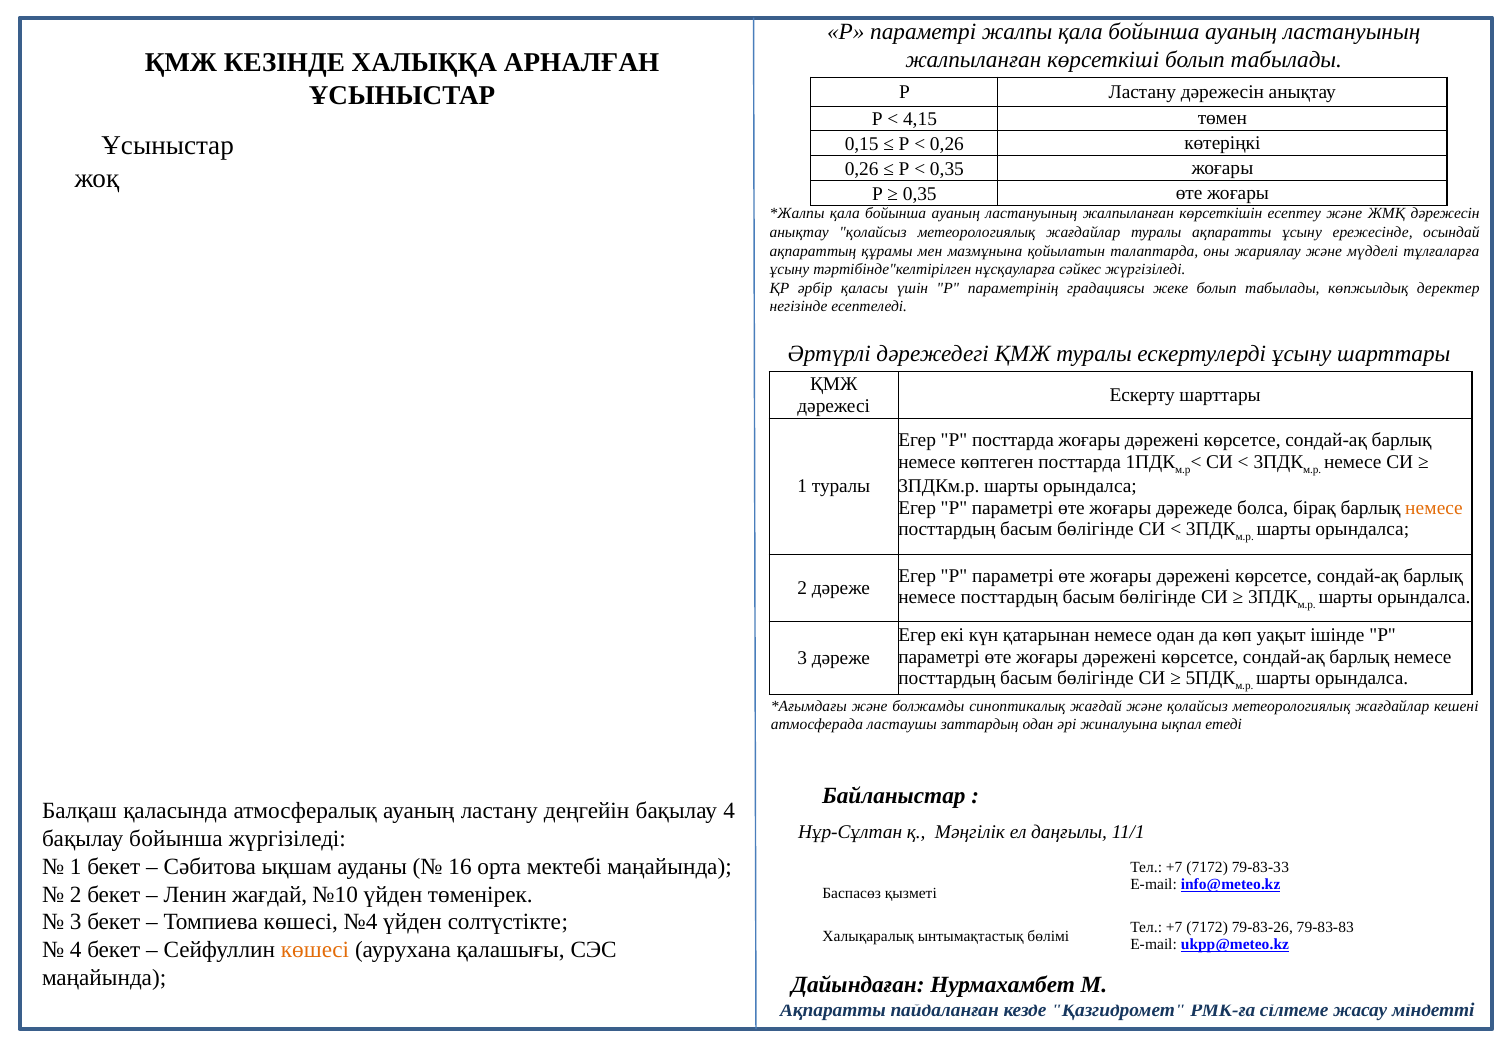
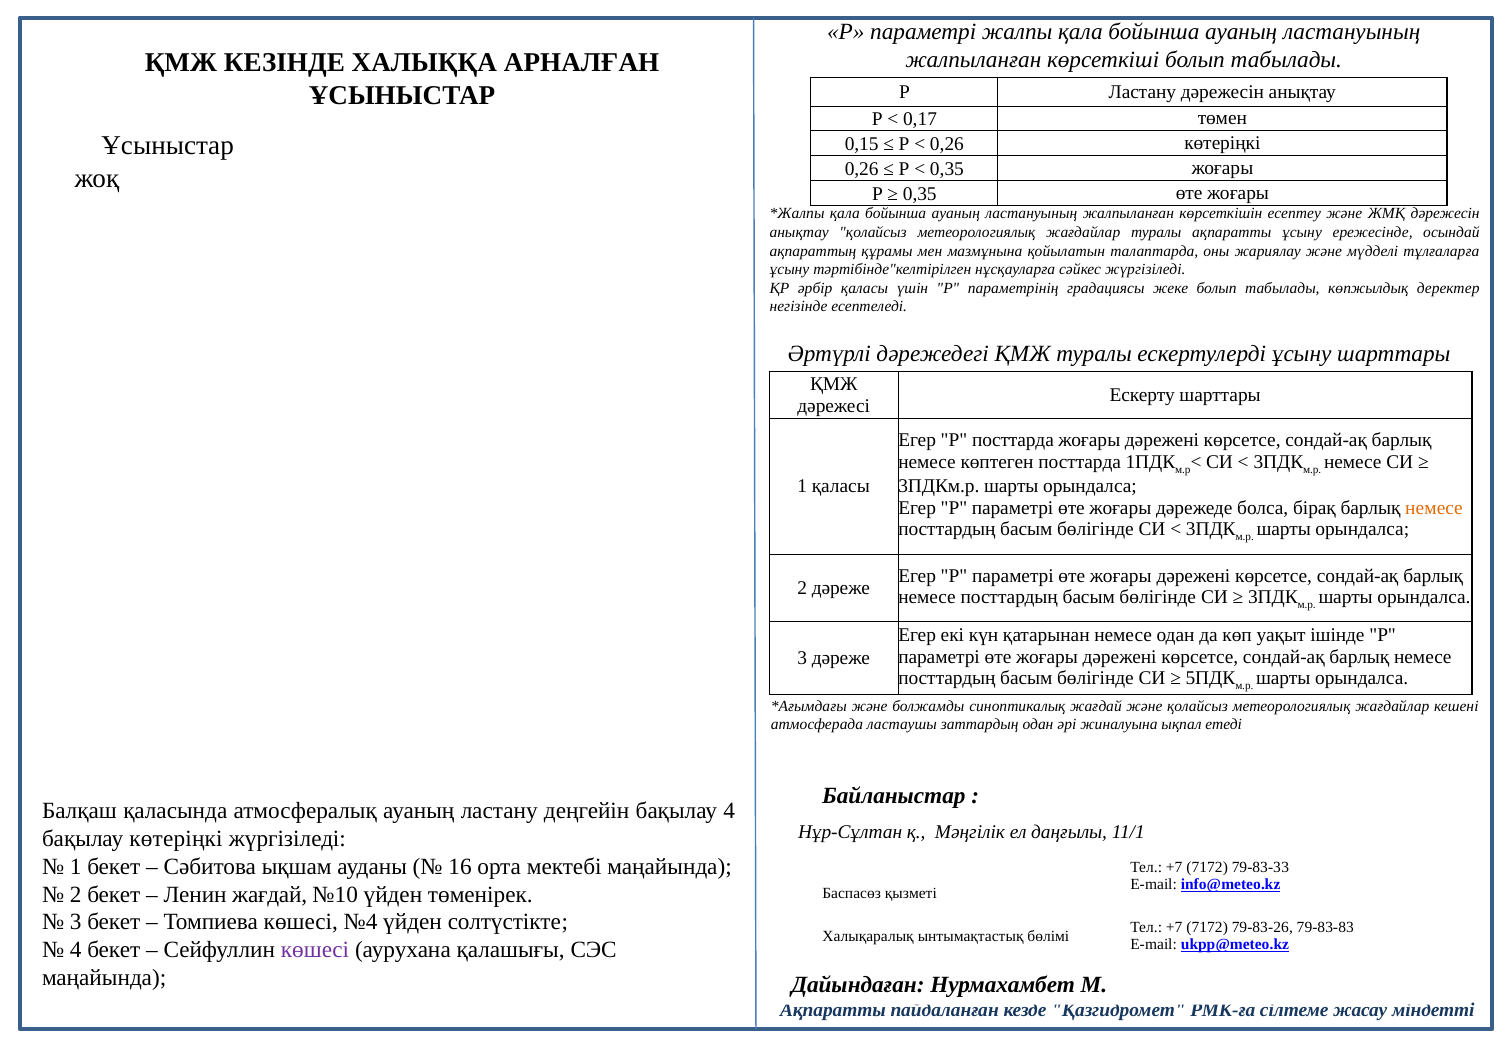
4,15: 4,15 -> 0,17
1 туралы: туралы -> қаласы
бақылау бойынша: бойынша -> көтеріңкі
көшесі at (315, 950) colour: orange -> purple
